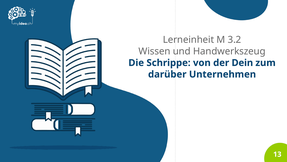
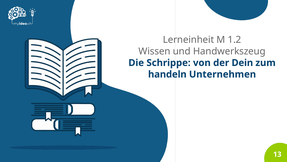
3.2: 3.2 -> 1.2
darüber: darüber -> handeln
